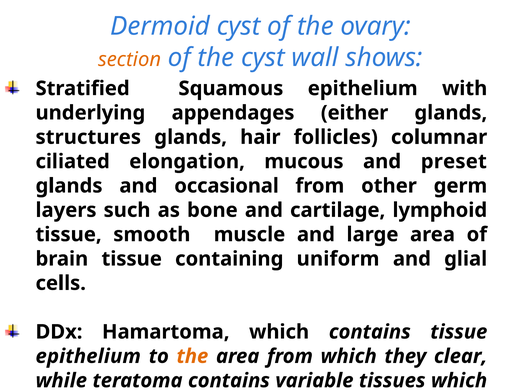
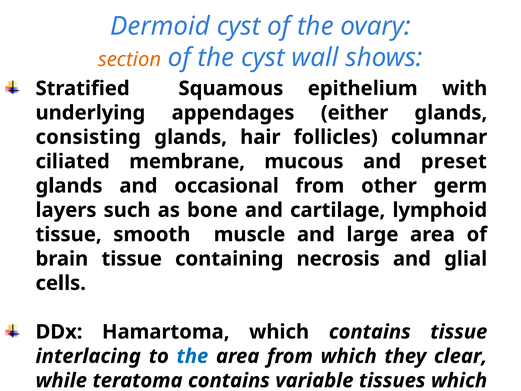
structures: structures -> consisting
elongation: elongation -> membrane
uniform: uniform -> necrosis
epithelium at (88, 356): epithelium -> interlacing
the at (192, 356) colour: orange -> blue
